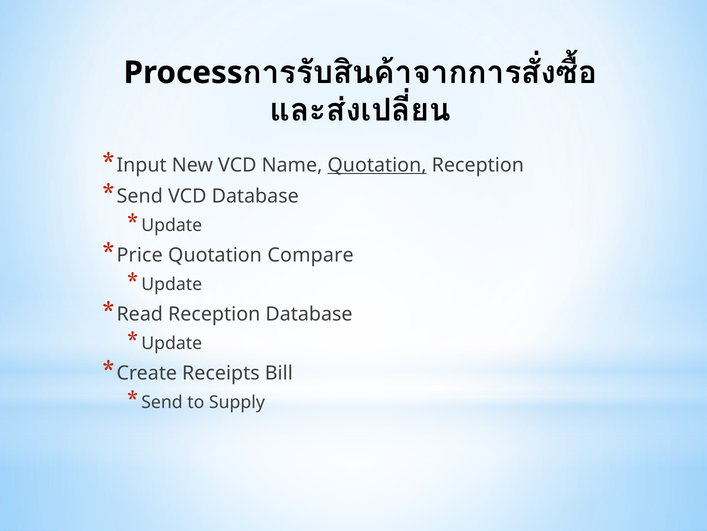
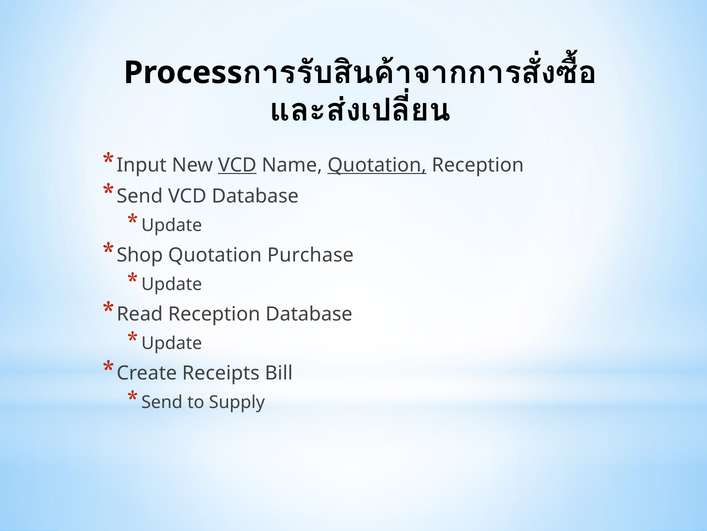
VCD at (237, 165) underline: none -> present
Price: Price -> Shop
Compare: Compare -> Purchase
